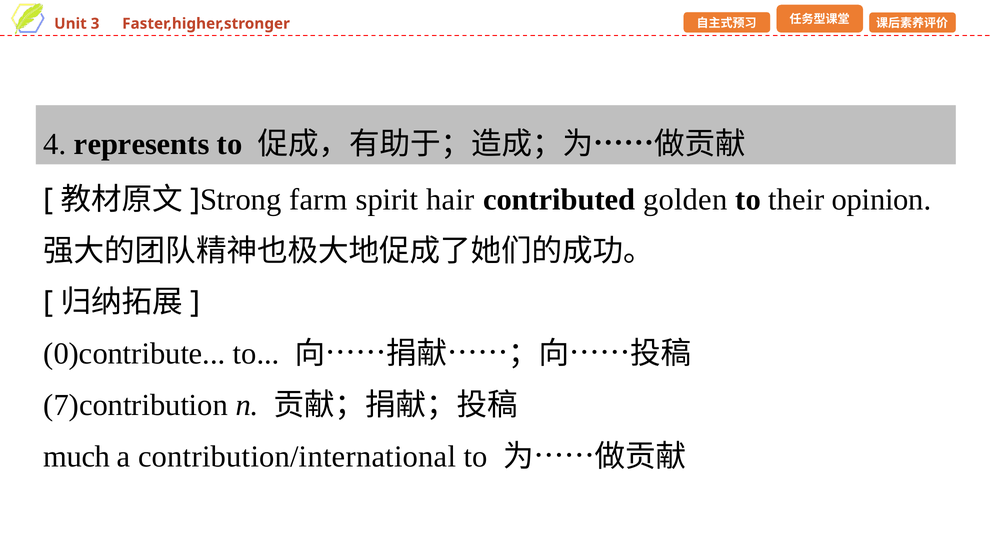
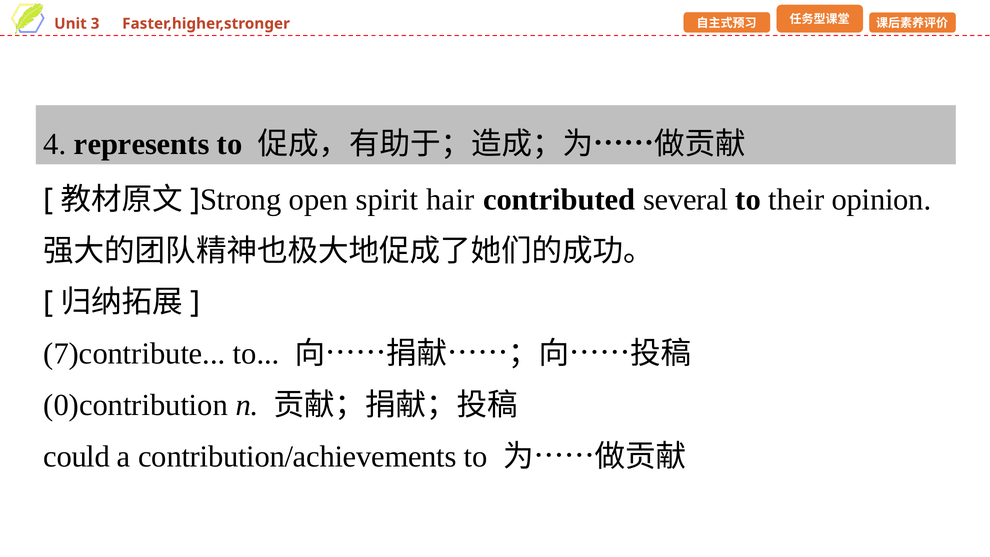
farm: farm -> open
golden: golden -> several
0)contribute: 0)contribute -> 7)contribute
7)contribution: 7)contribution -> 0)contribution
much: much -> could
contribution/international: contribution/international -> contribution/achievements
